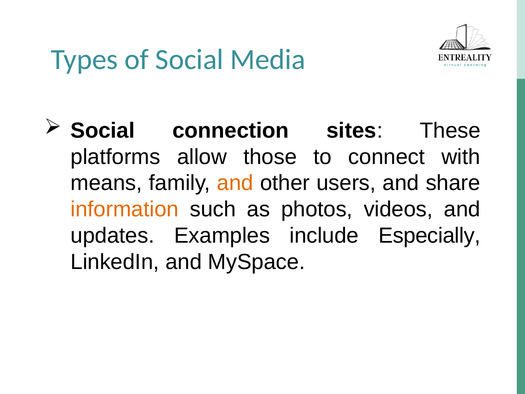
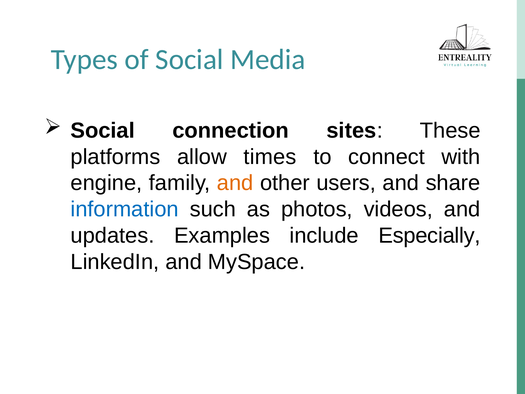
those: those -> times
means: means -> engine
information colour: orange -> blue
